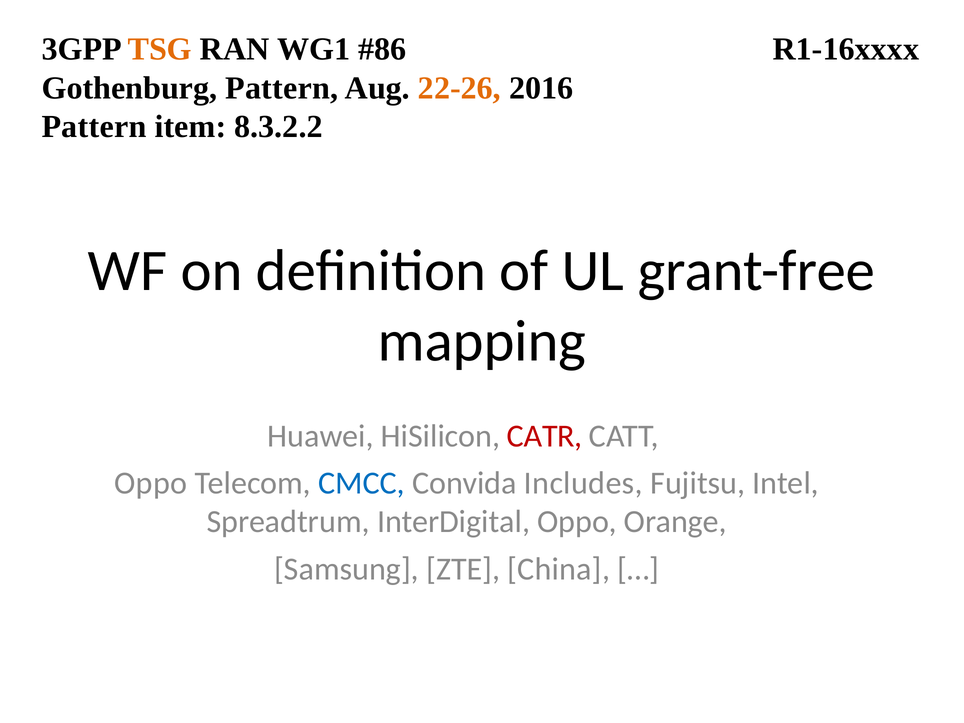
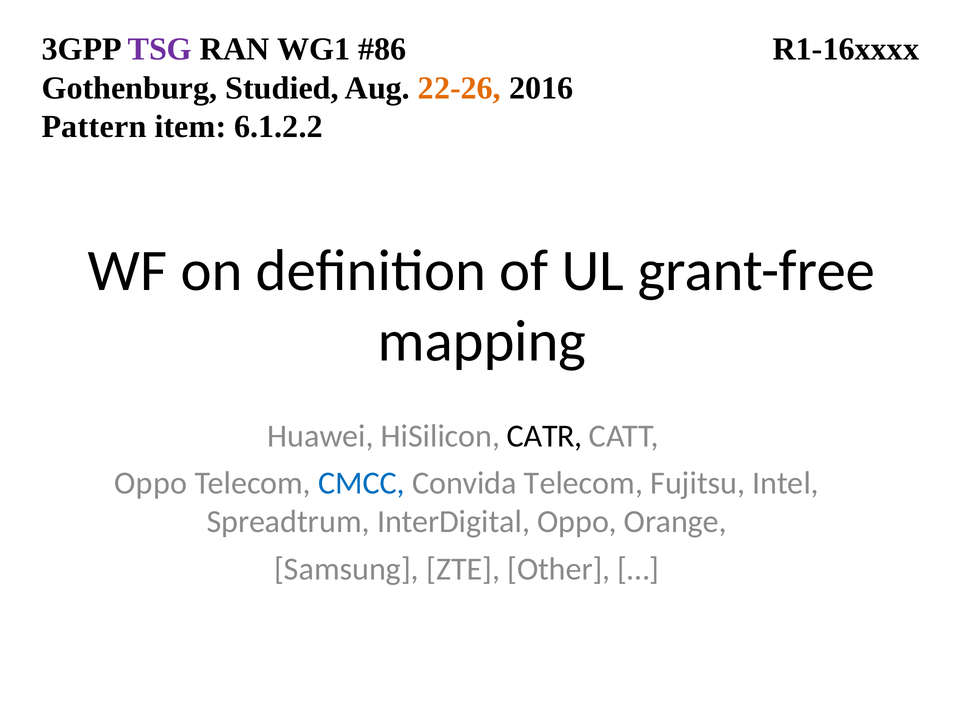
TSG colour: orange -> purple
Gothenburg Pattern: Pattern -> Studied
8.3.2.2: 8.3.2.2 -> 6.1.2.2
CATR colour: red -> black
Convida Includes: Includes -> Telecom
China: China -> Other
